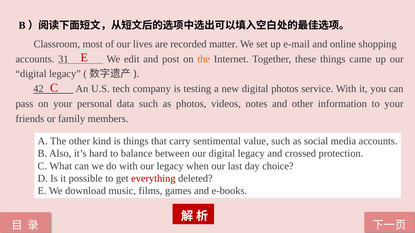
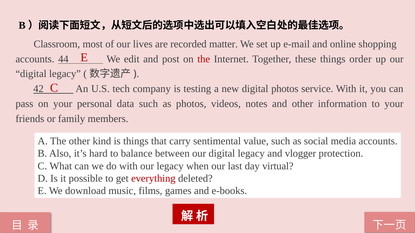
31: 31 -> 44
the at (204, 59) colour: orange -> red
came: came -> order
crossed: crossed -> vlogger
choice: choice -> virtual
